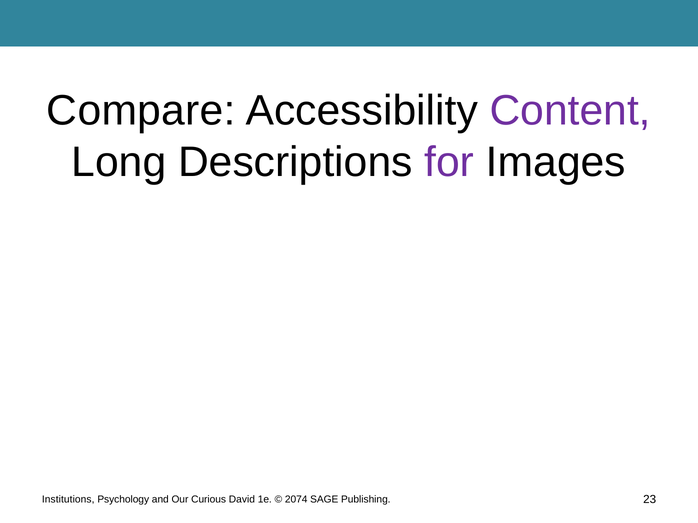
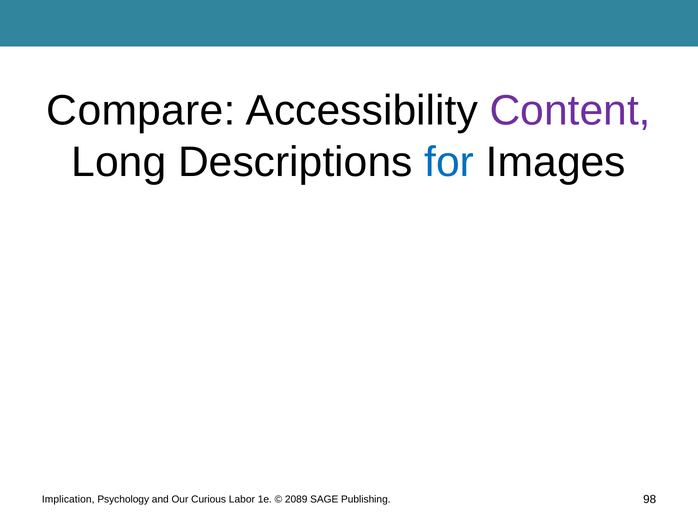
for colour: purple -> blue
Institutions: Institutions -> Implication
David: David -> Labor
2074: 2074 -> 2089
23: 23 -> 98
